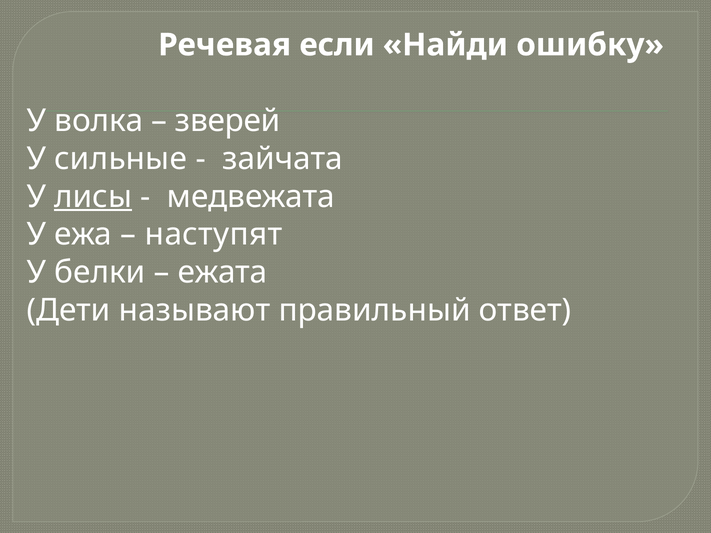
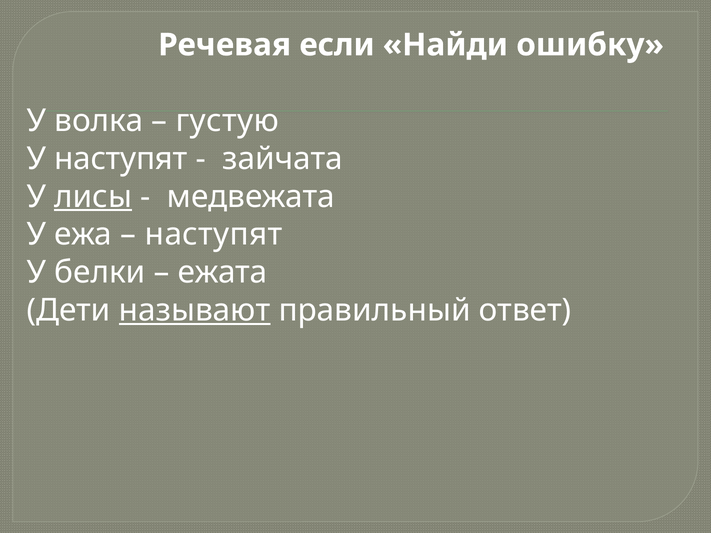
зверей: зверей -> густую
У сильные: сильные -> наступят
называют underline: none -> present
